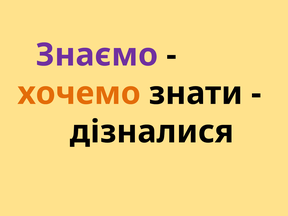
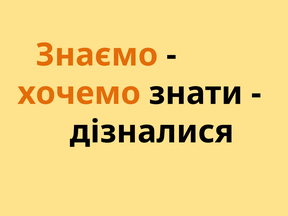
Знаємо colour: purple -> orange
